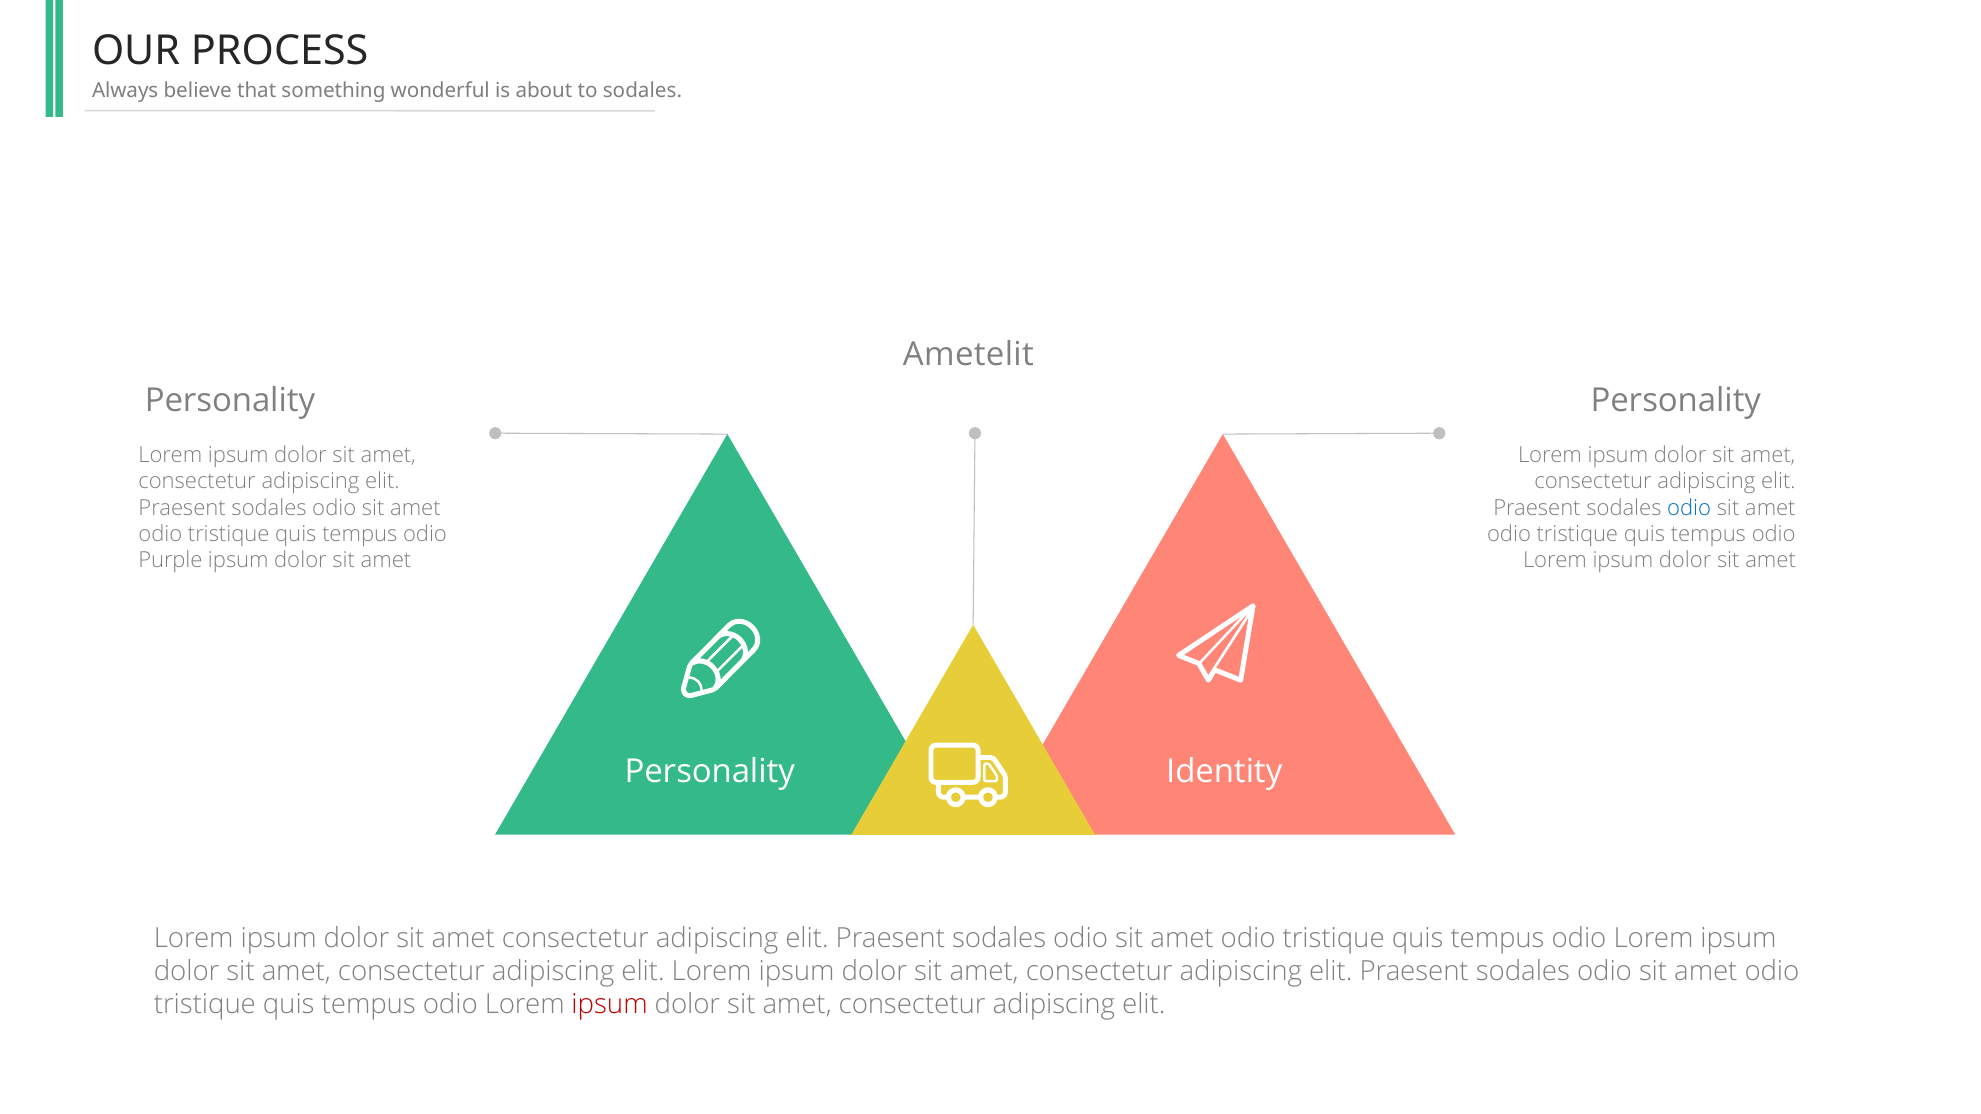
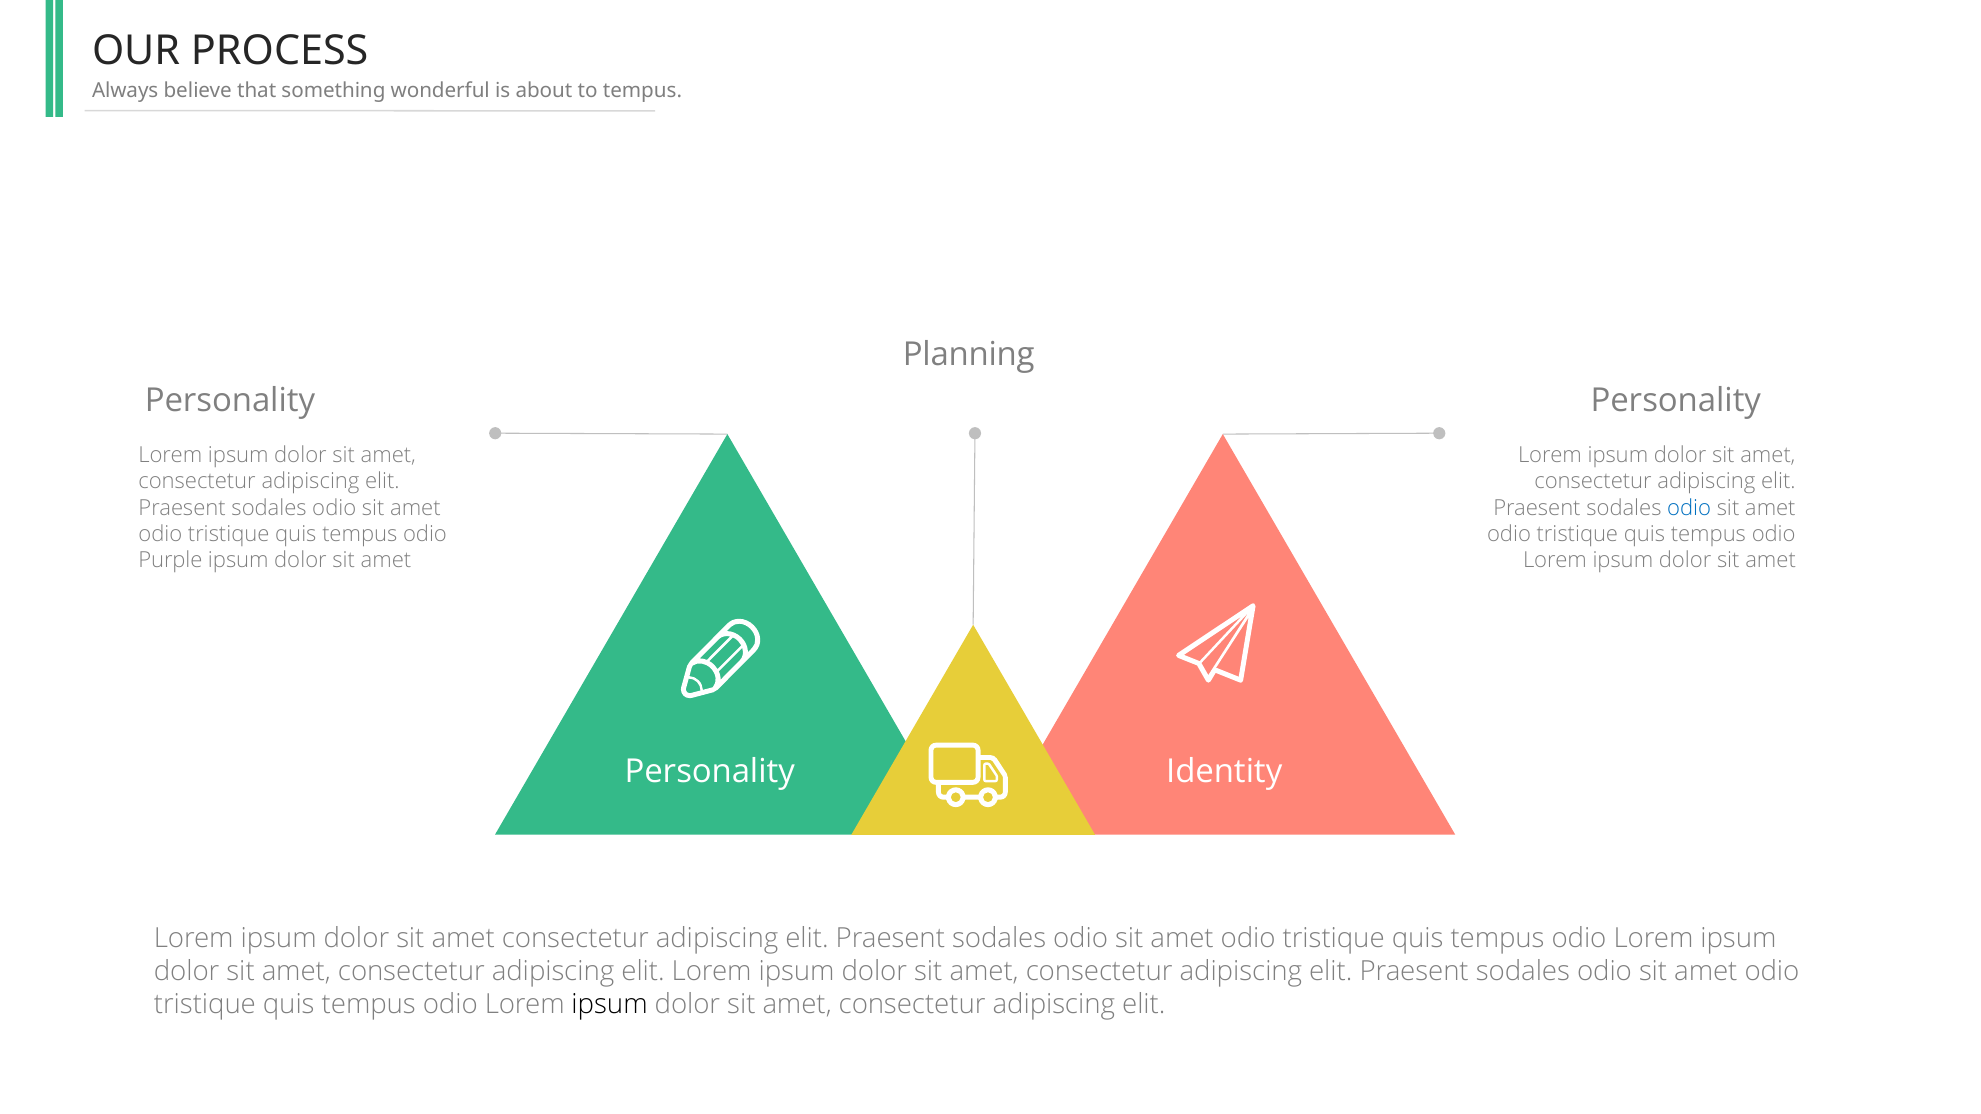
to sodales: sodales -> tempus
Ametelit: Ametelit -> Planning
ipsum at (610, 1005) colour: red -> black
